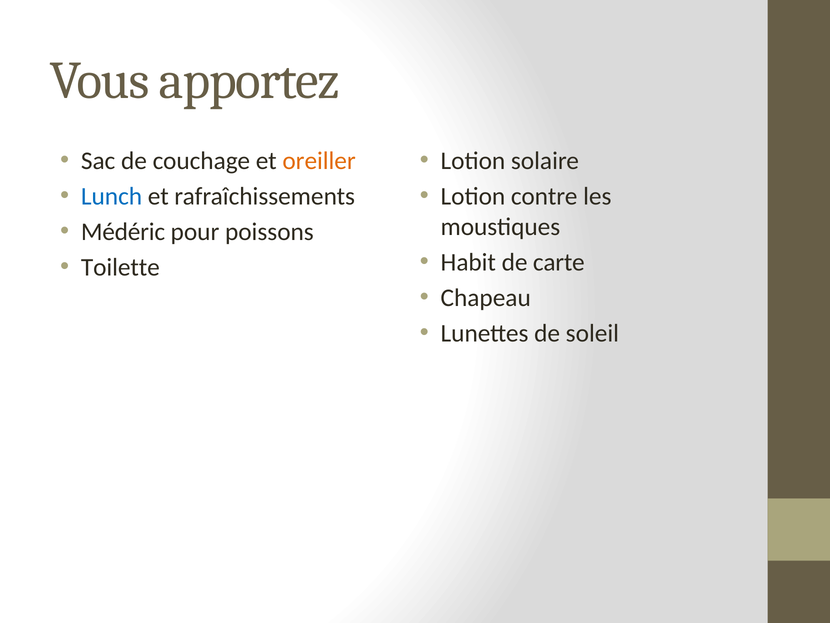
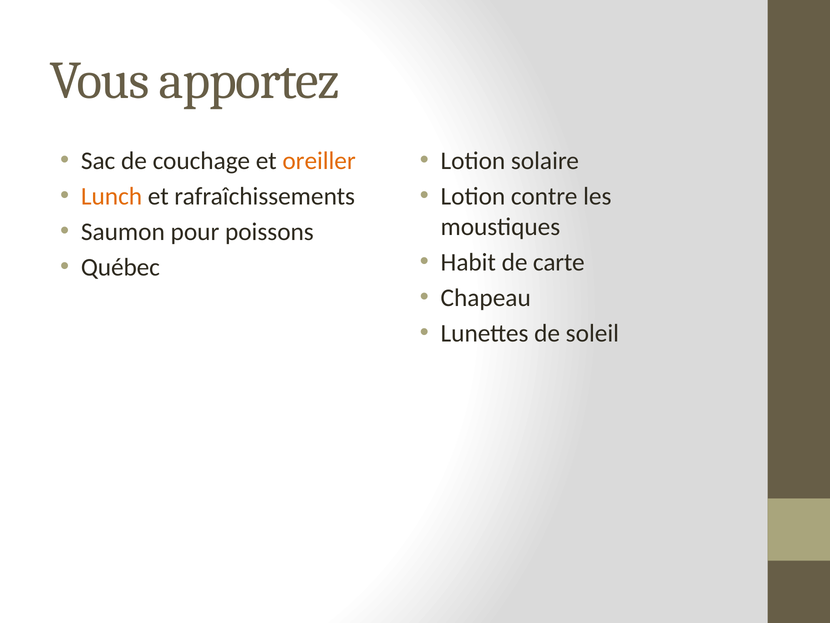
Lunch colour: blue -> orange
Médéric: Médéric -> Saumon
Toilette: Toilette -> Québec
